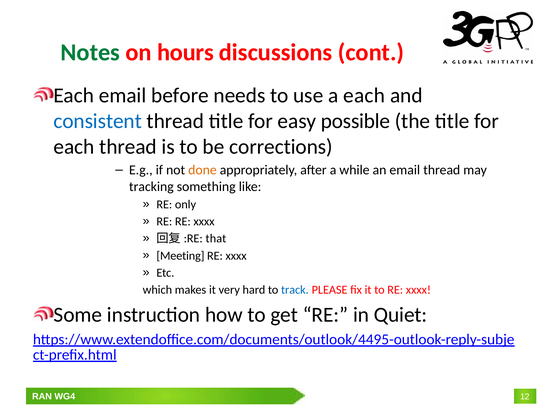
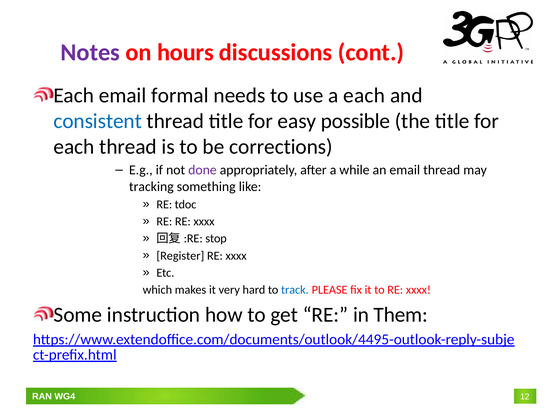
Notes colour: green -> purple
before: before -> formal
done colour: orange -> purple
only: only -> tdoc
that: that -> stop
Meeting: Meeting -> Register
Quiet: Quiet -> Them
